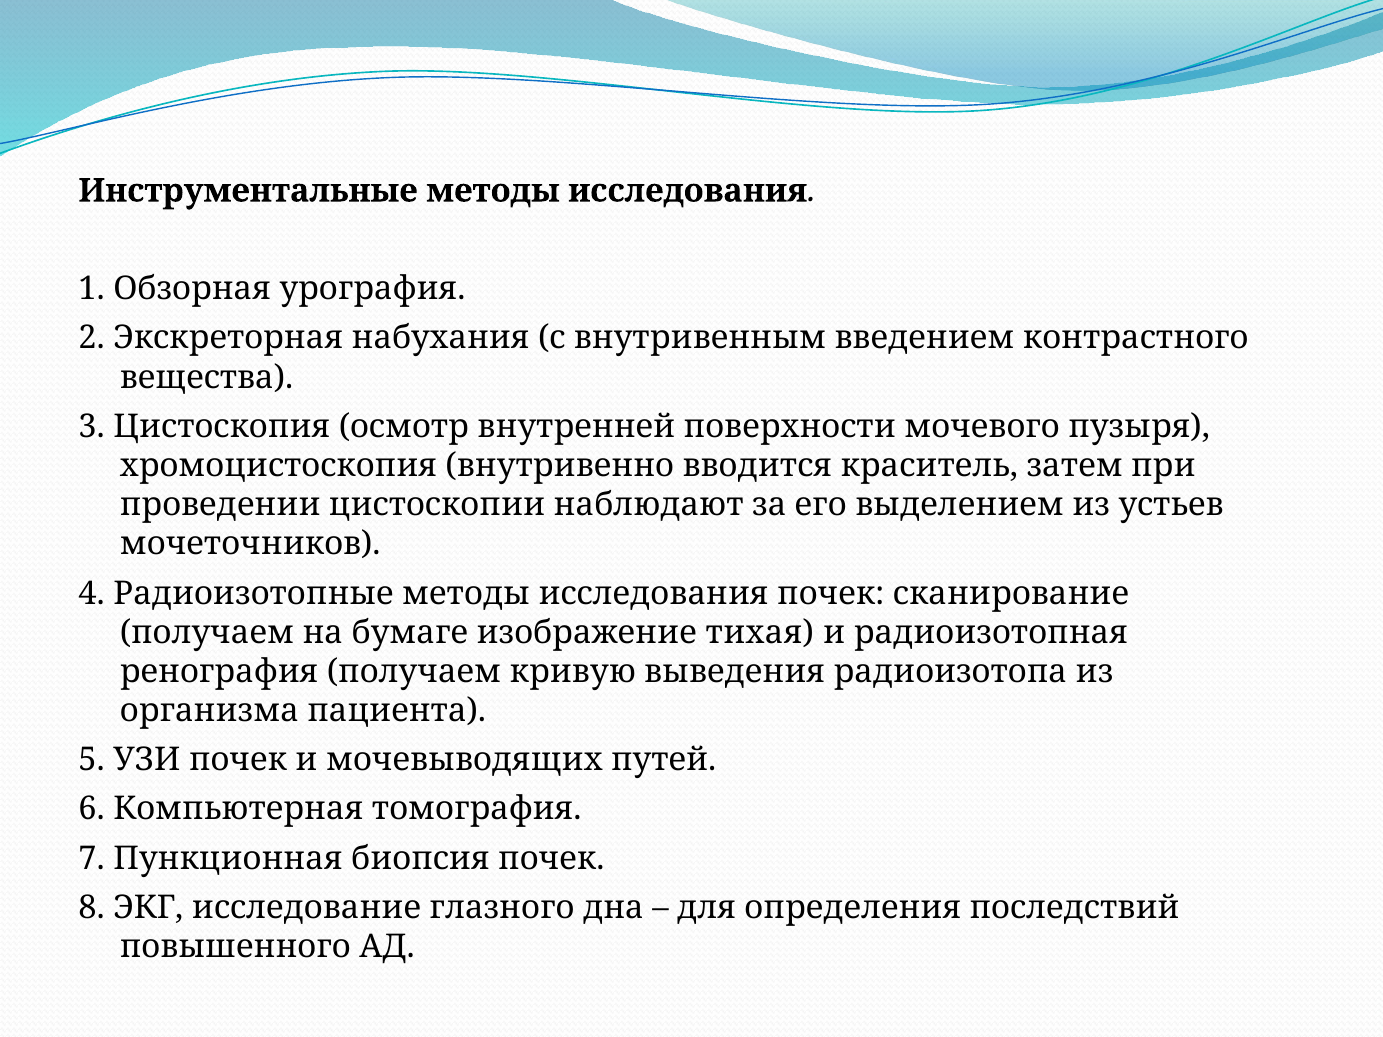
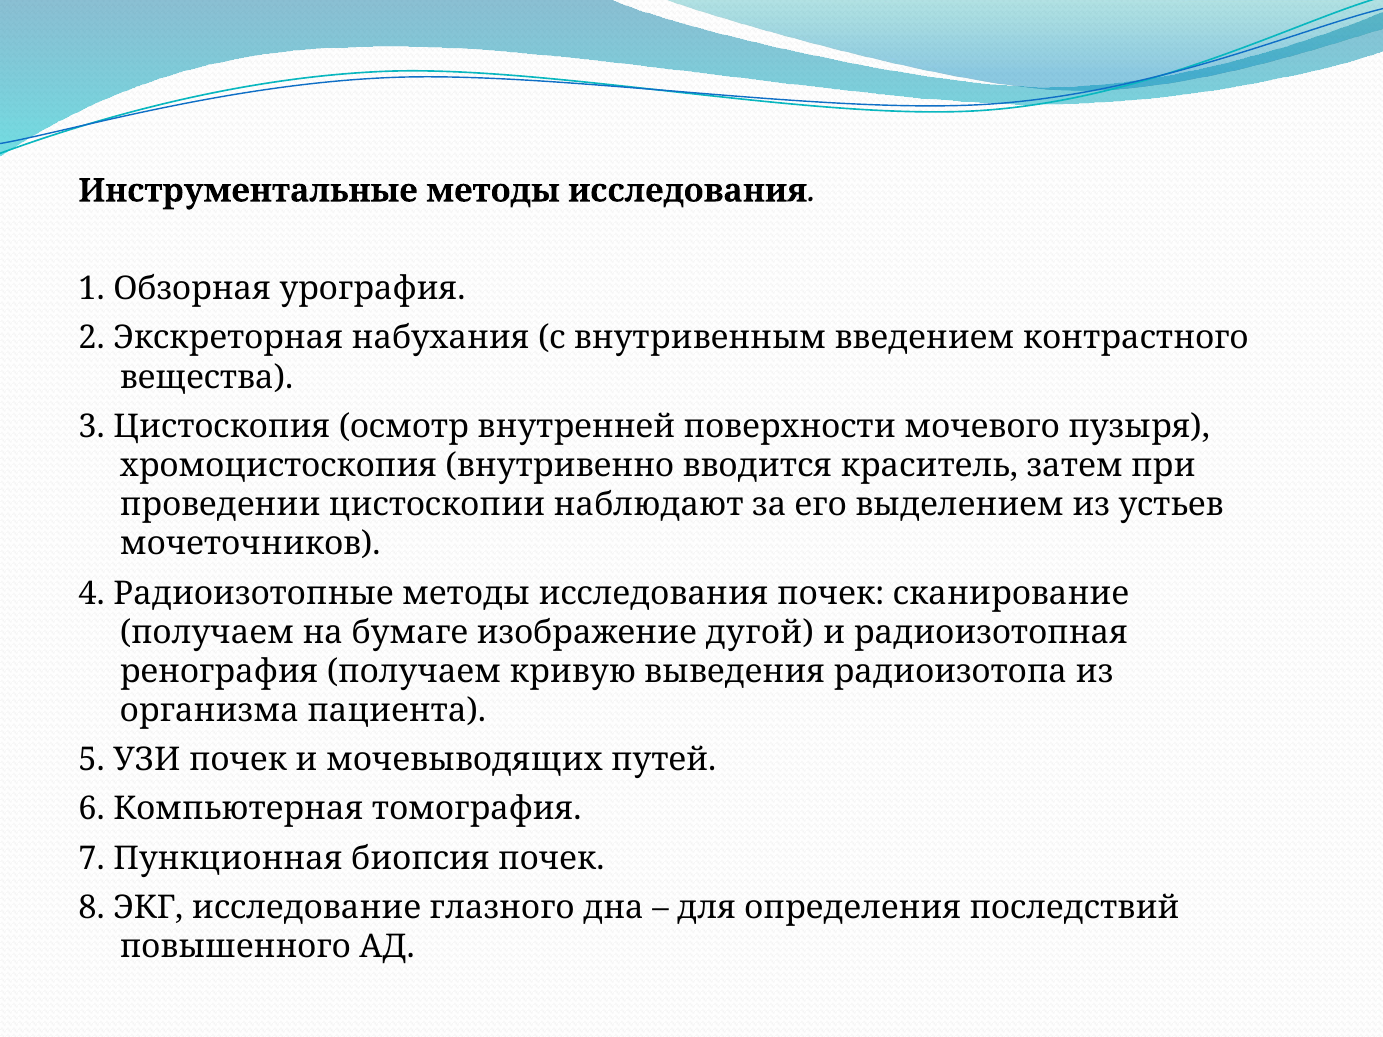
тихая: тихая -> дугой
